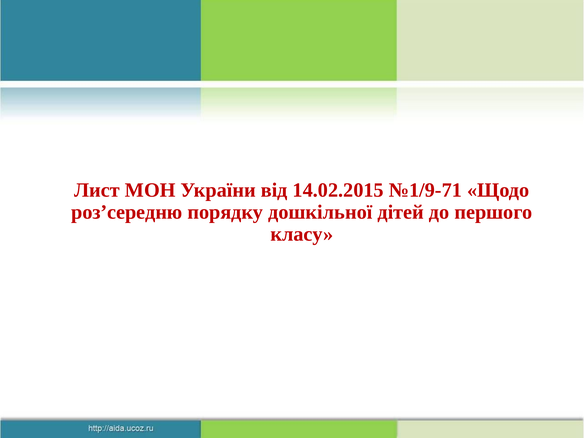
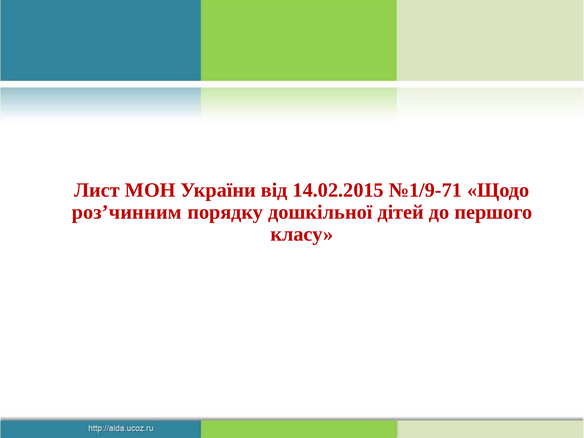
роз’середню: роз’середню -> роз’чинним
